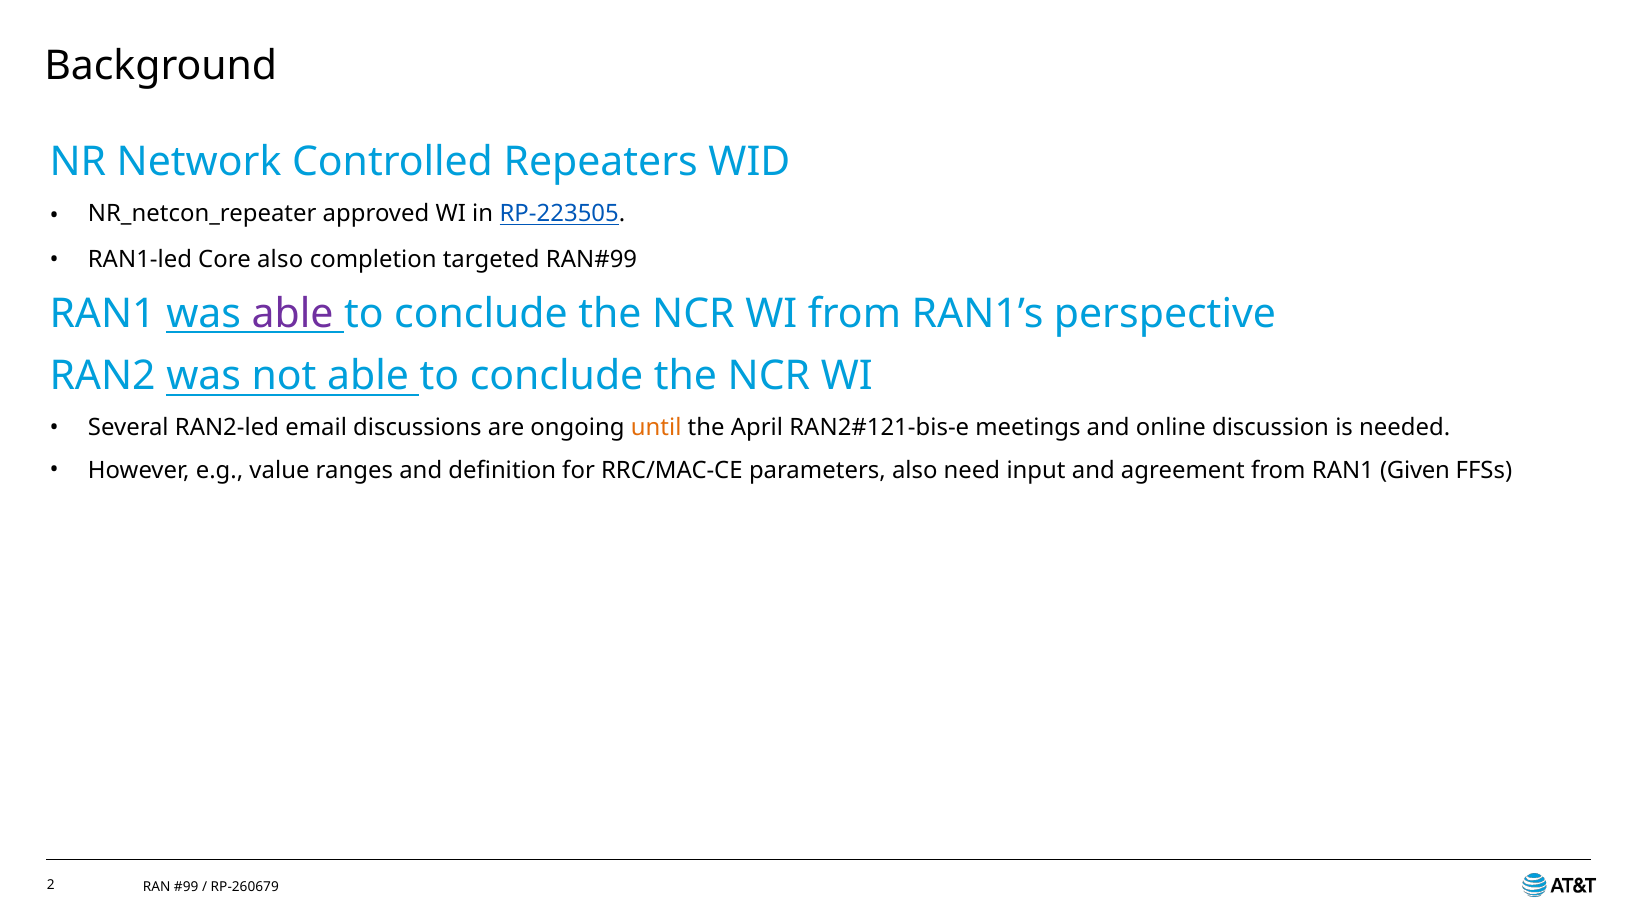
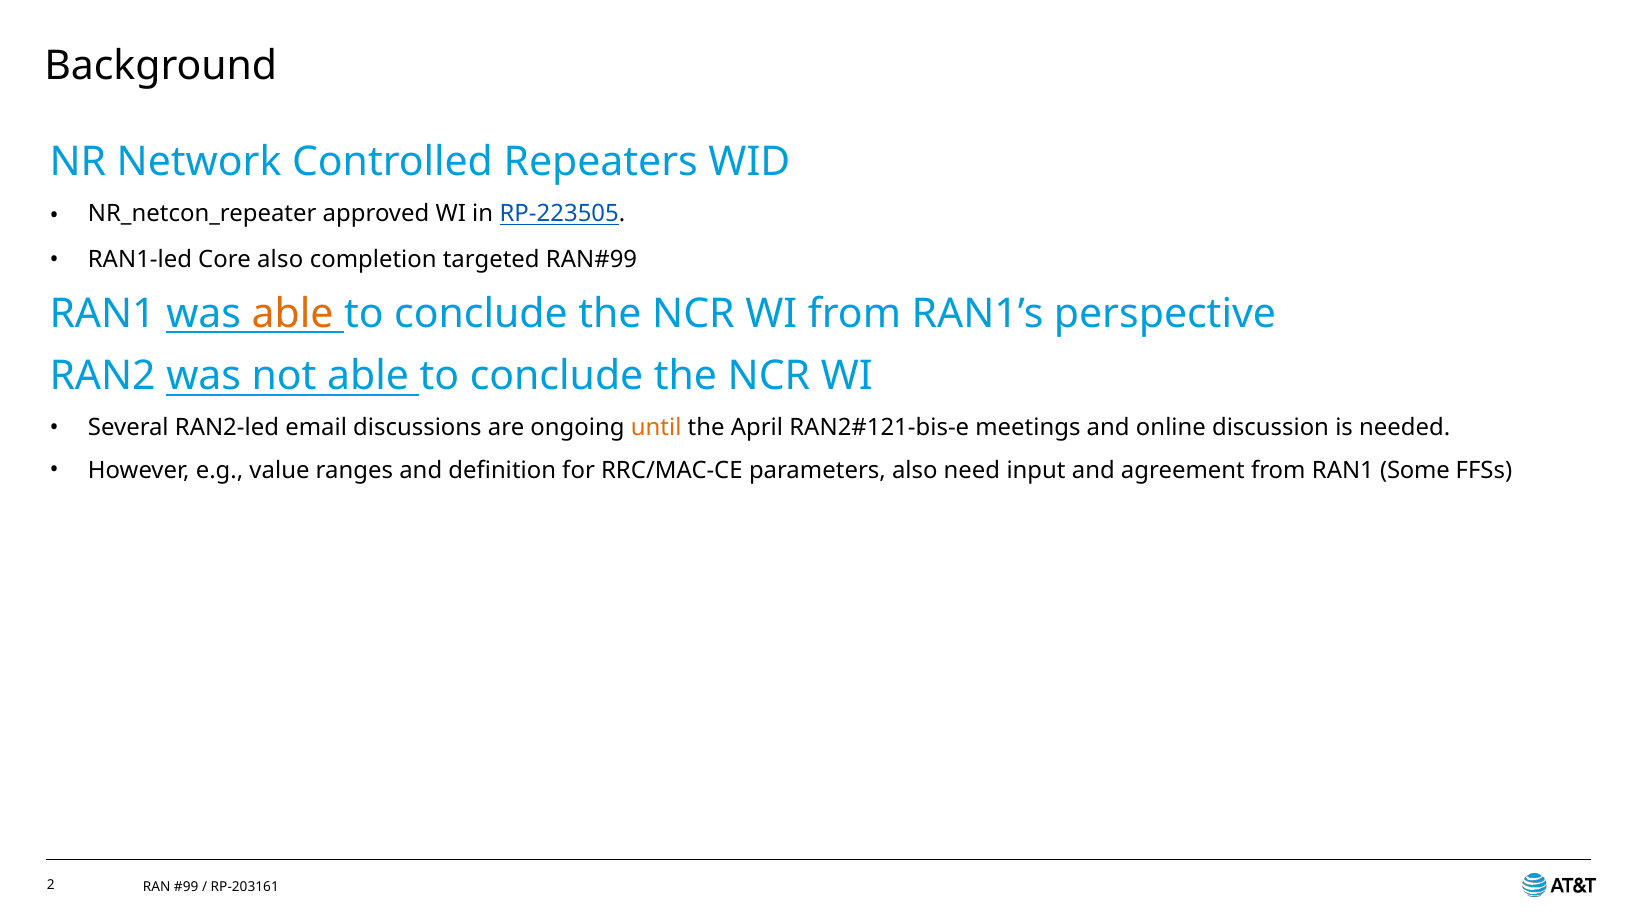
able at (293, 313) colour: purple -> orange
Given: Given -> Some
RP-260679: RP-260679 -> RP-203161
